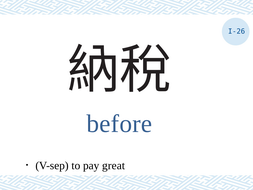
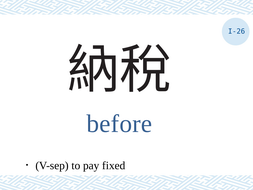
great: great -> fixed
